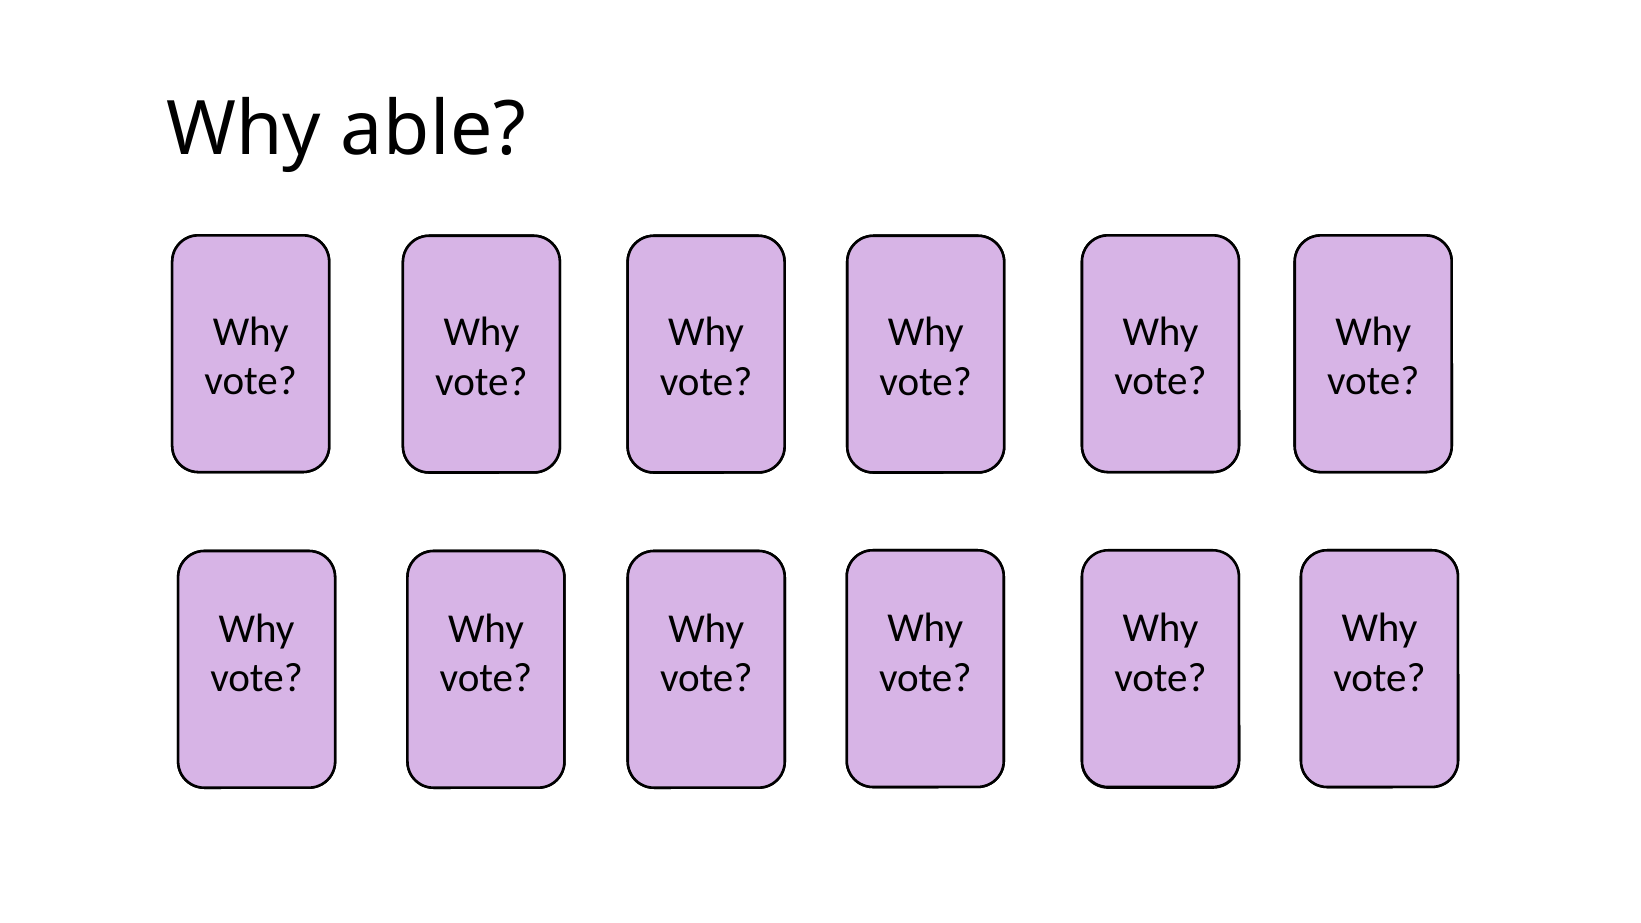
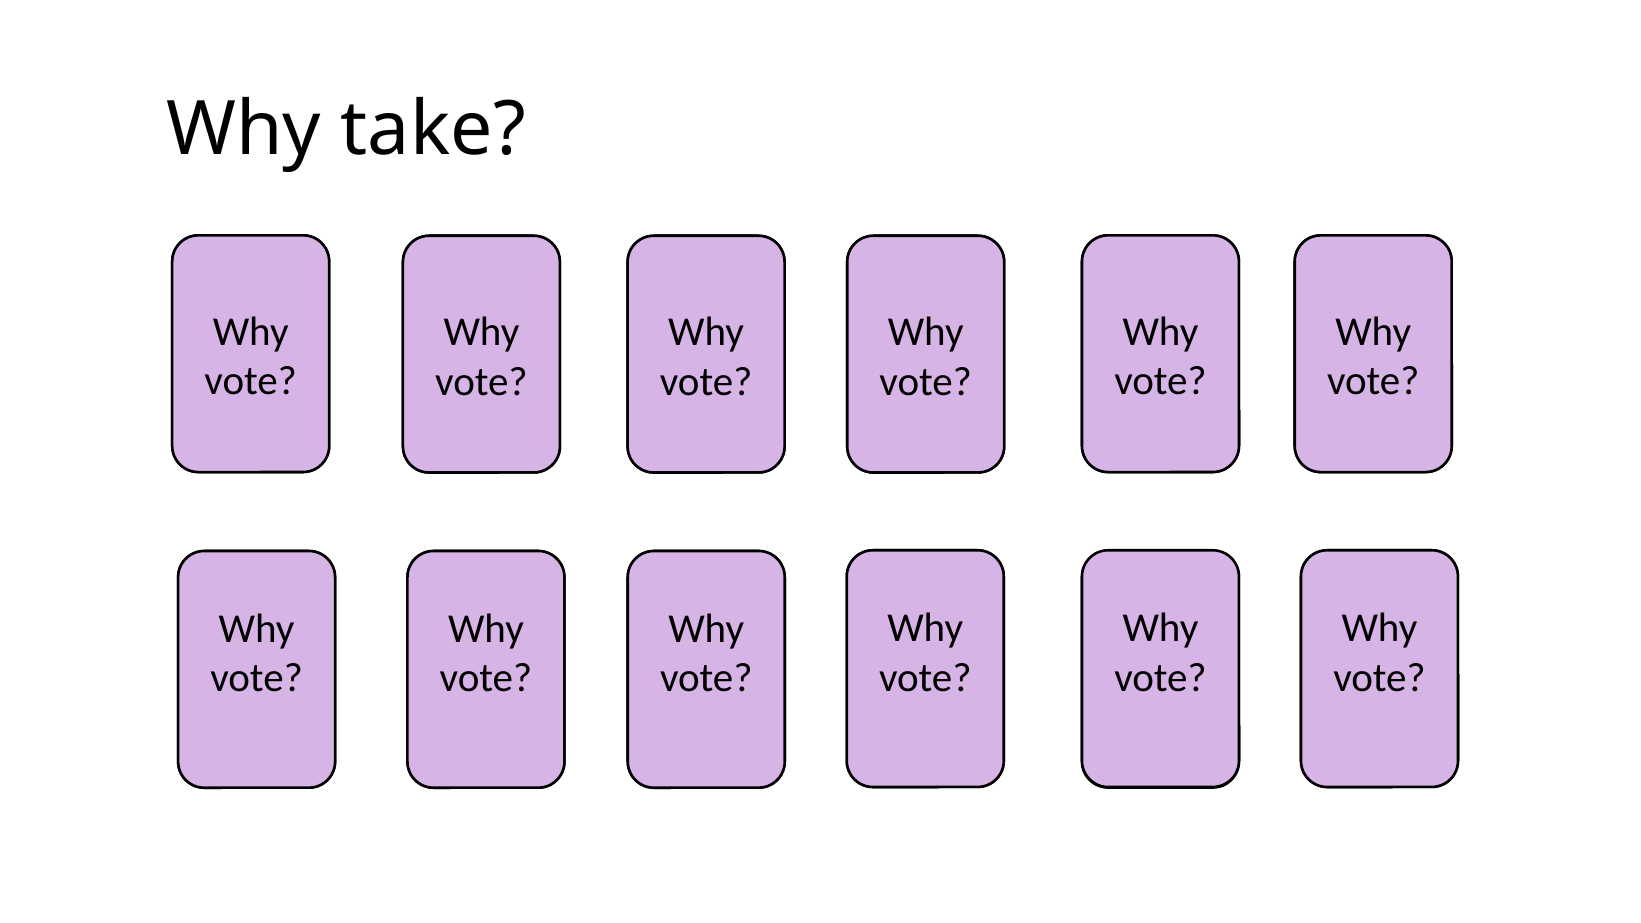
Why able: able -> take
